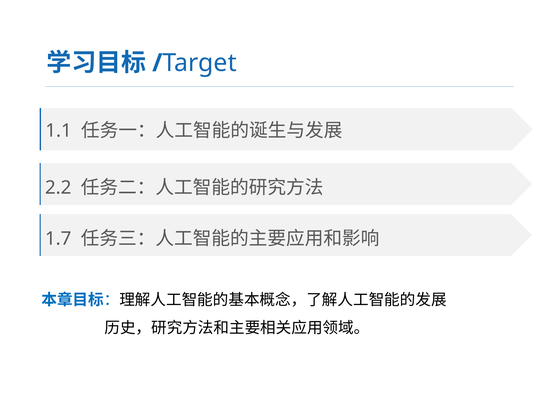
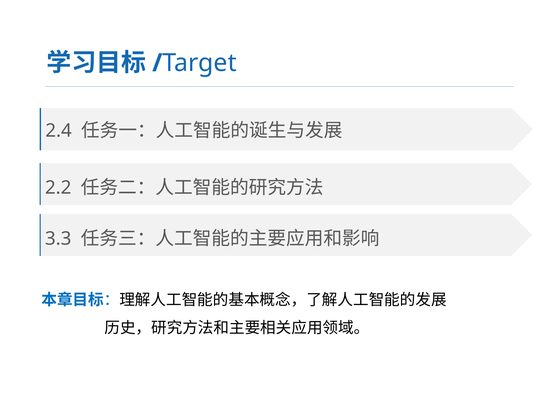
1.1: 1.1 -> 2.4
1.7: 1.7 -> 3.3
